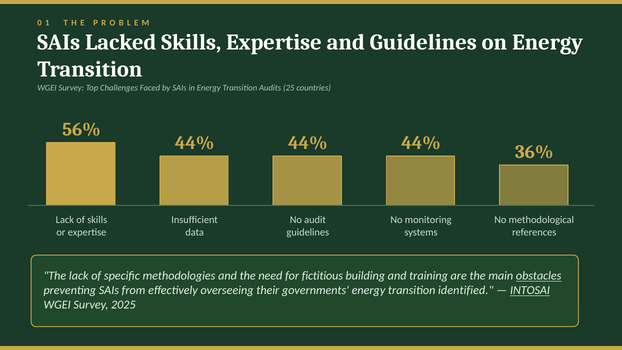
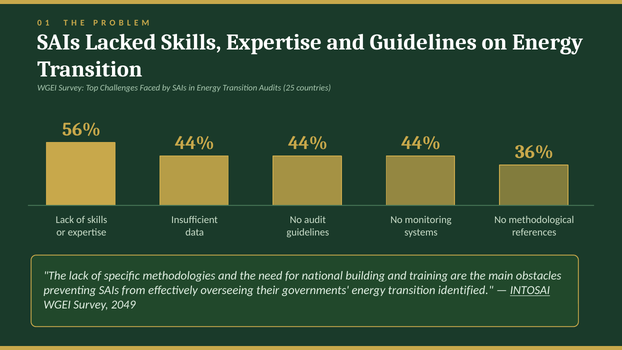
fictitious: fictitious -> national
obstacles underline: present -> none
2025: 2025 -> 2049
